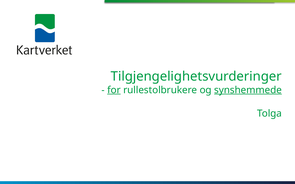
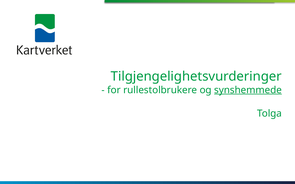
for underline: present -> none
